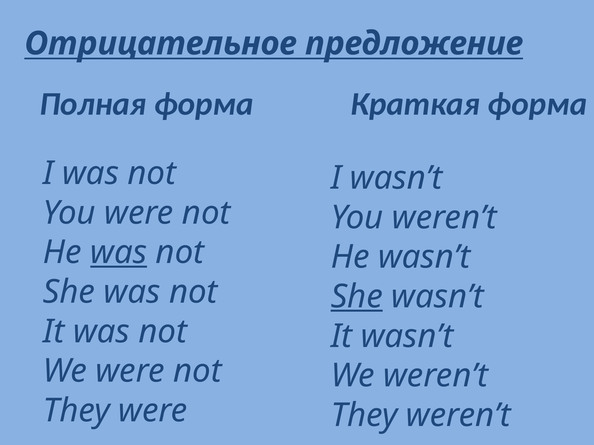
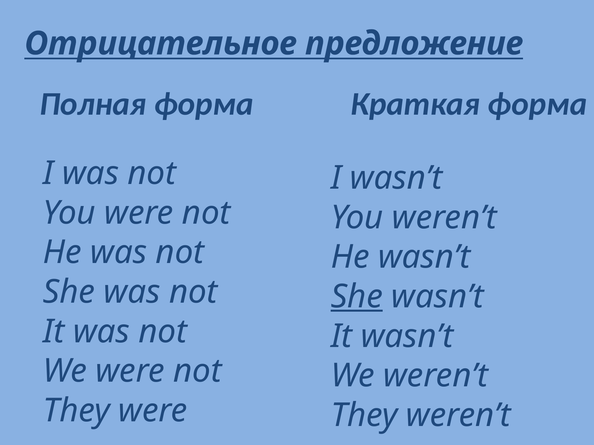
was at (119, 253) underline: present -> none
